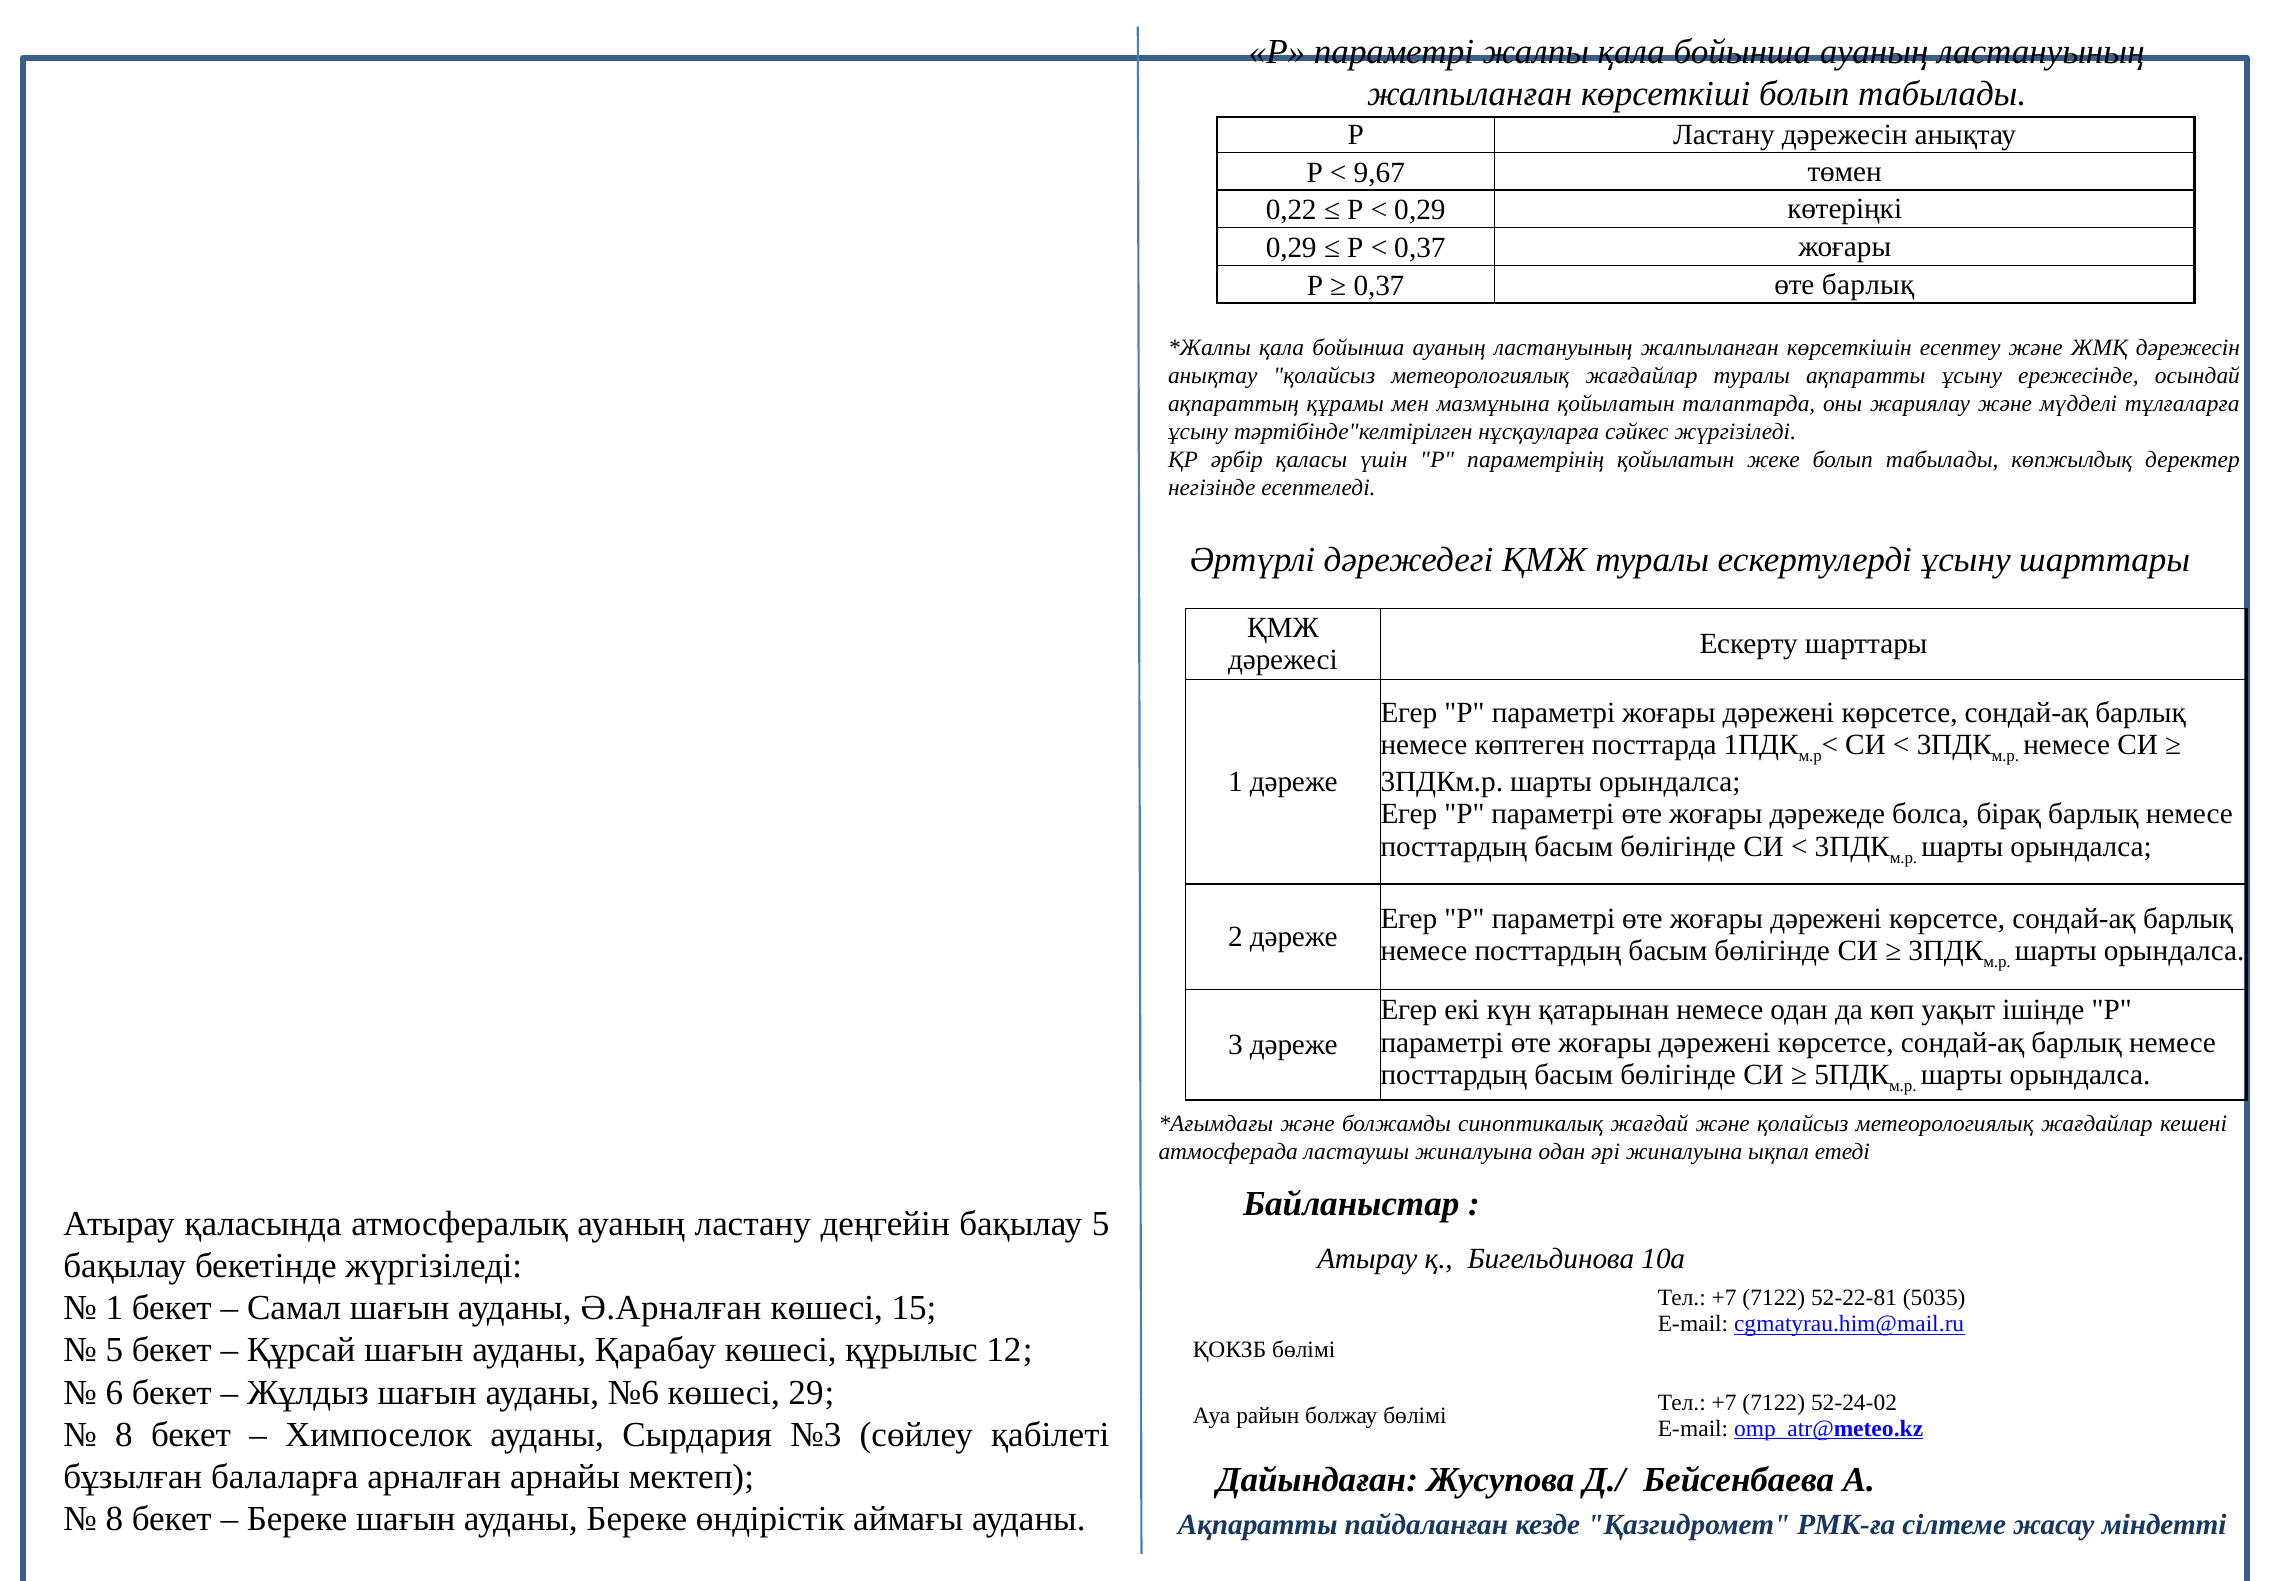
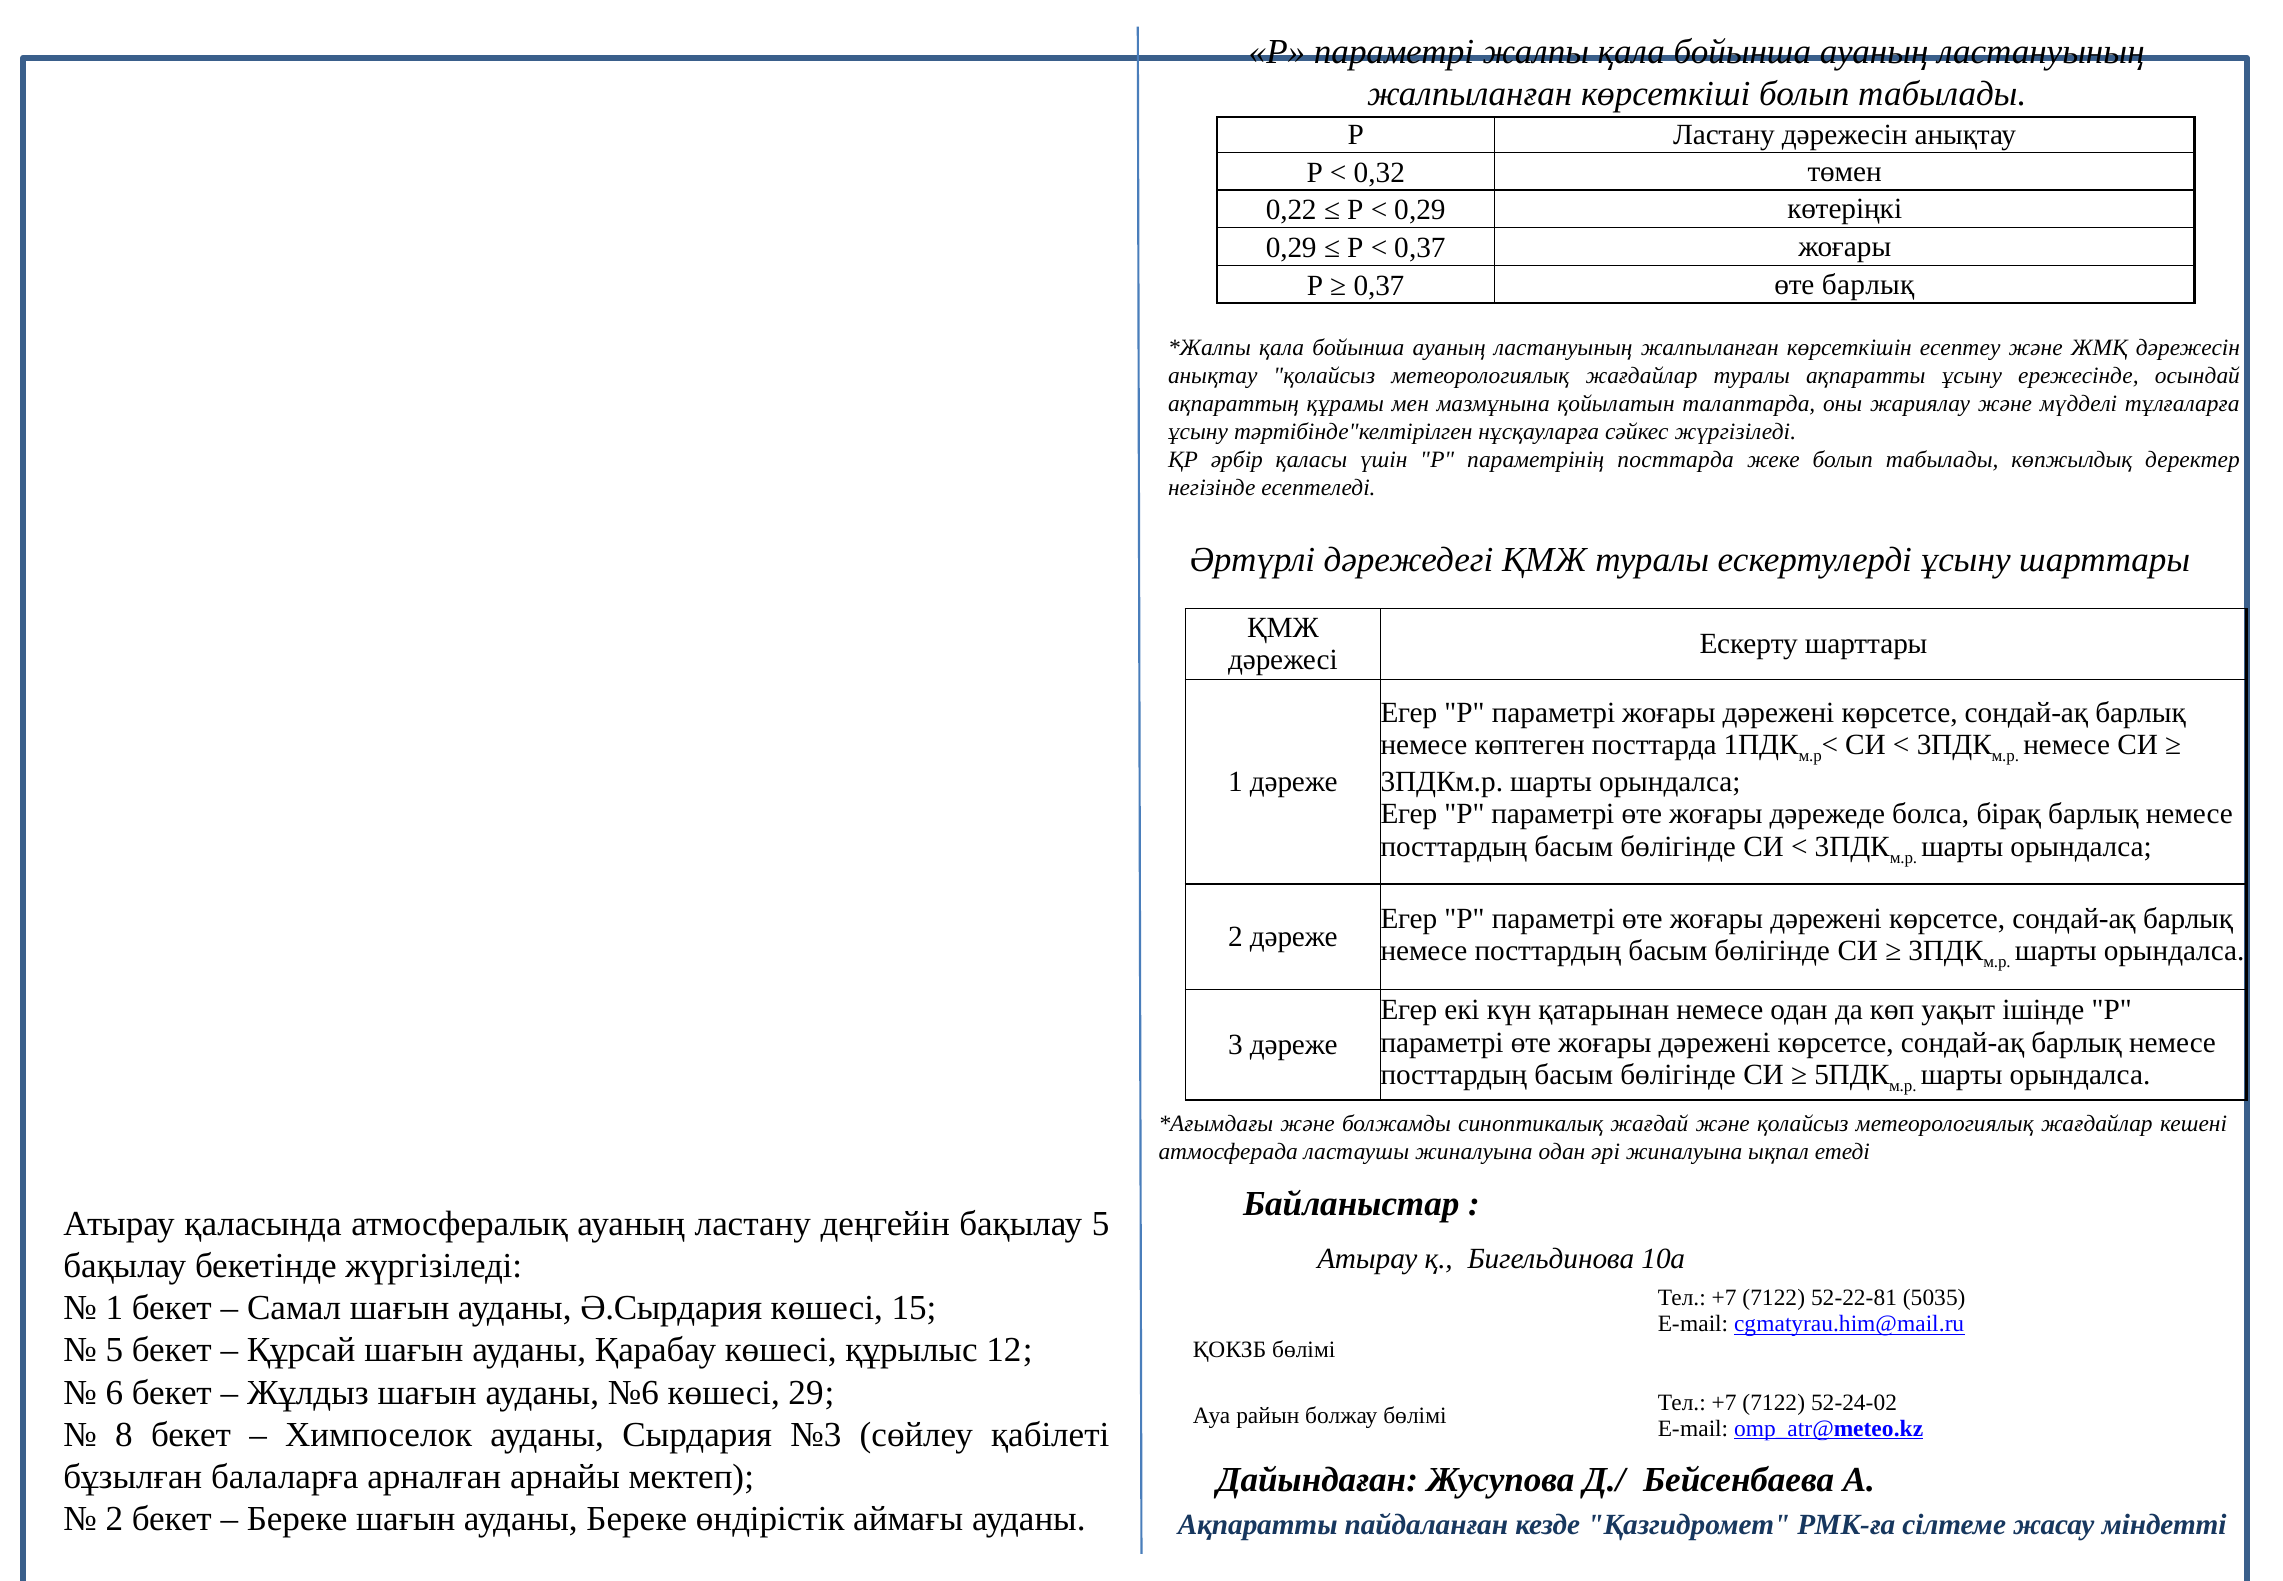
9,67: 9,67 -> 0,32
параметрінің қойылатын: қойылатын -> посттарда
Ә.Арналған: Ә.Арналған -> Ә.Сырдария
8 at (114, 1519): 8 -> 2
